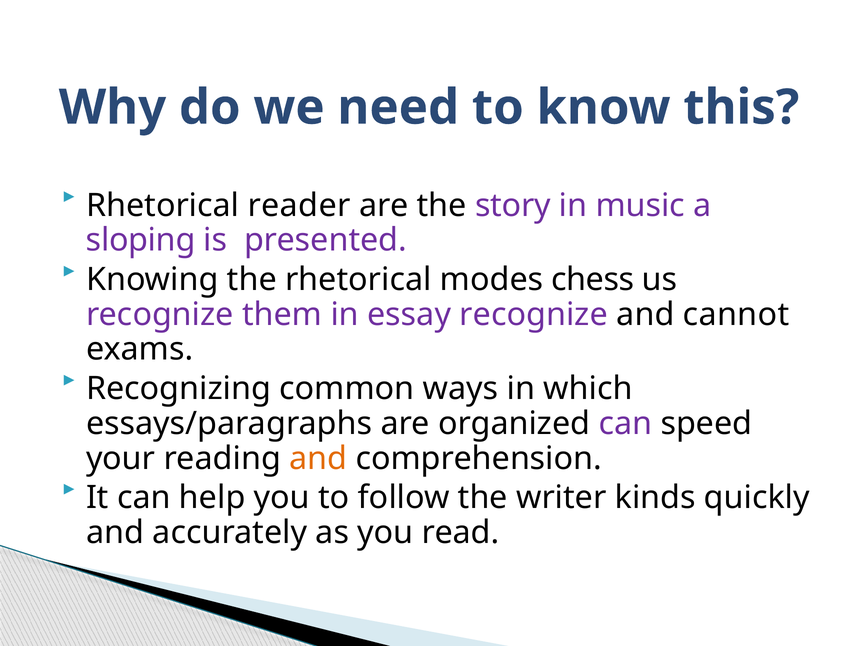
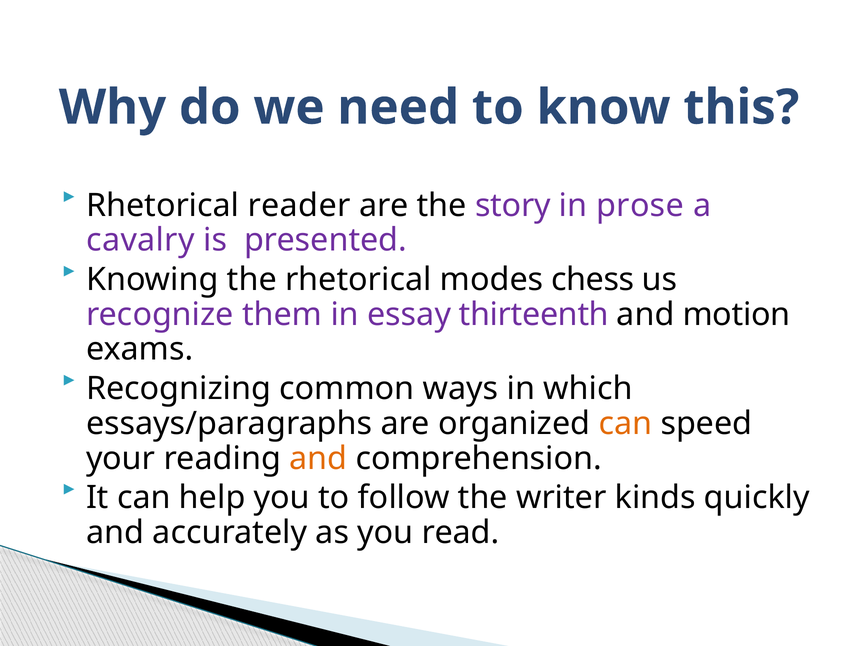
music: music -> prose
sloping: sloping -> cavalry
essay recognize: recognize -> thirteenth
cannot: cannot -> motion
can at (625, 424) colour: purple -> orange
